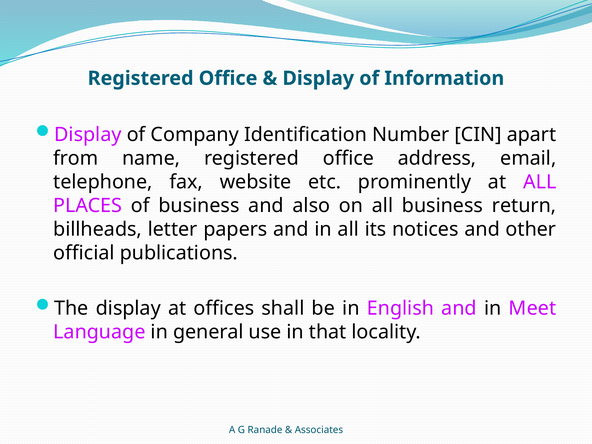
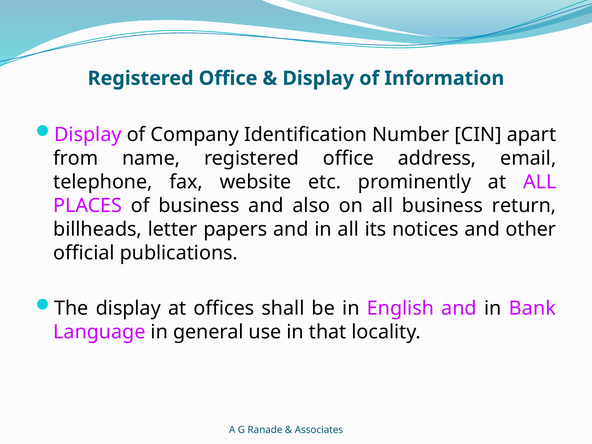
Meet: Meet -> Bank
